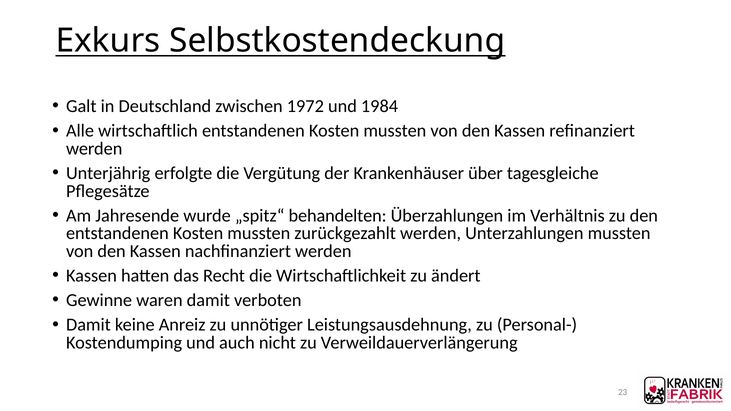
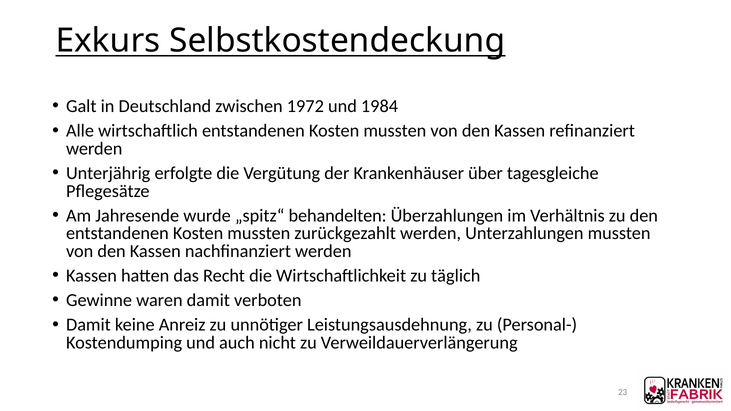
ändert: ändert -> täglich
